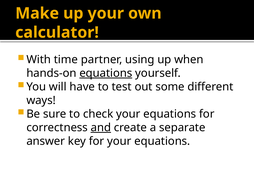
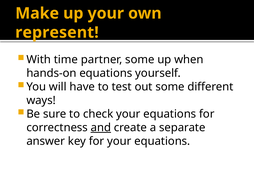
calculator: calculator -> represent
partner using: using -> some
equations at (106, 73) underline: present -> none
